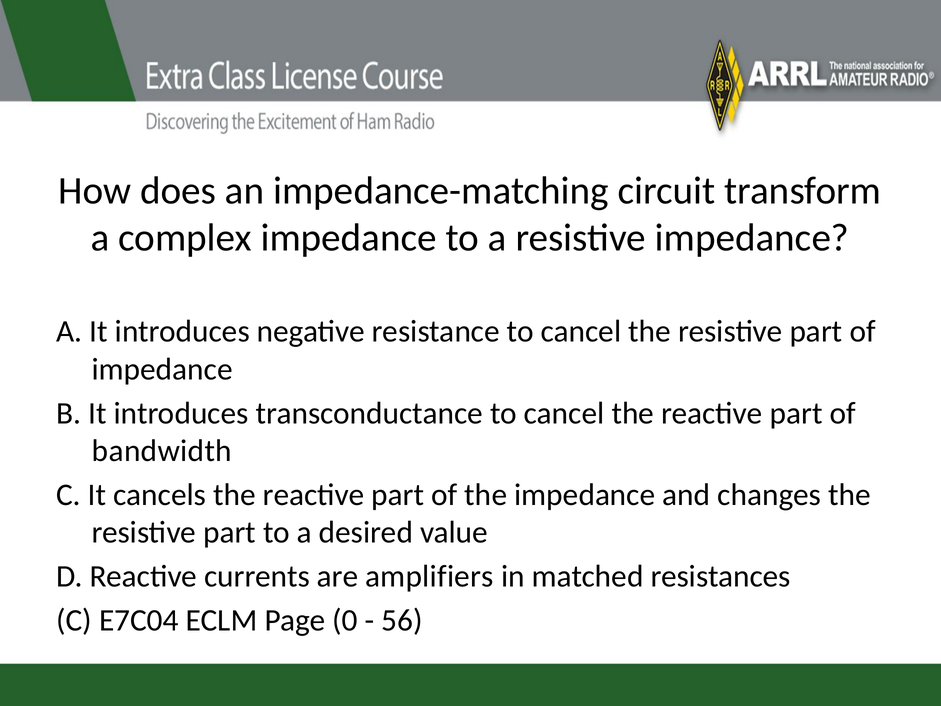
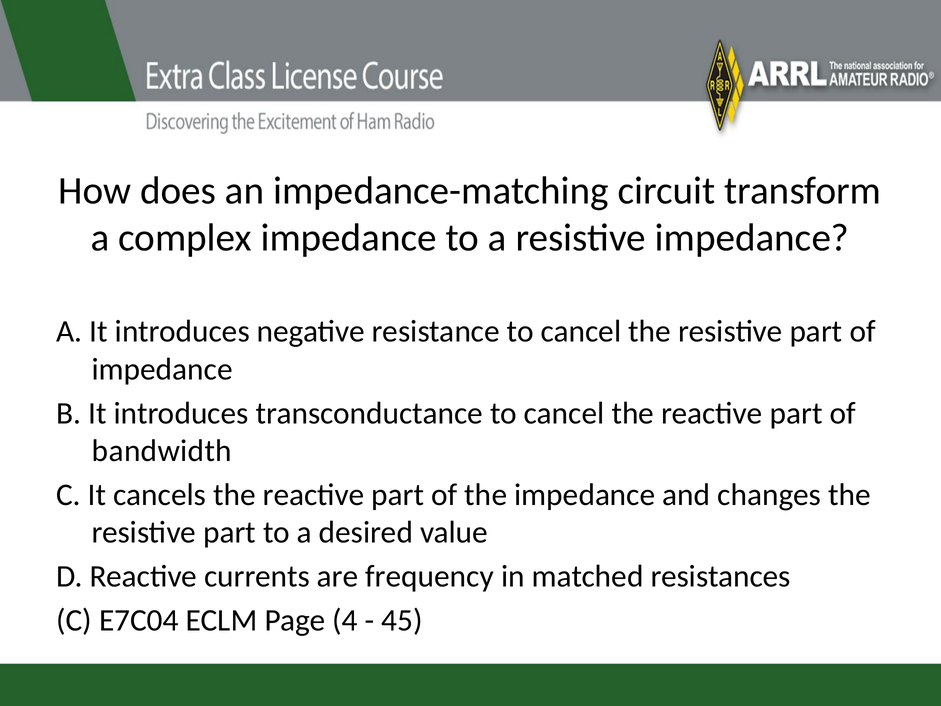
amplifiers: amplifiers -> frequency
0: 0 -> 4
56: 56 -> 45
